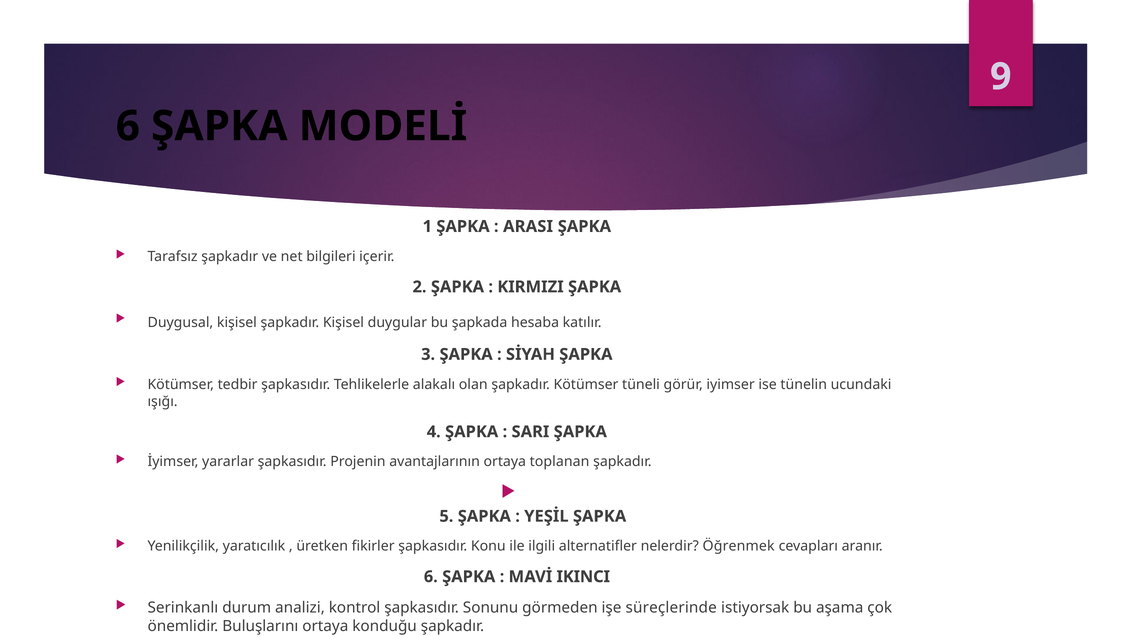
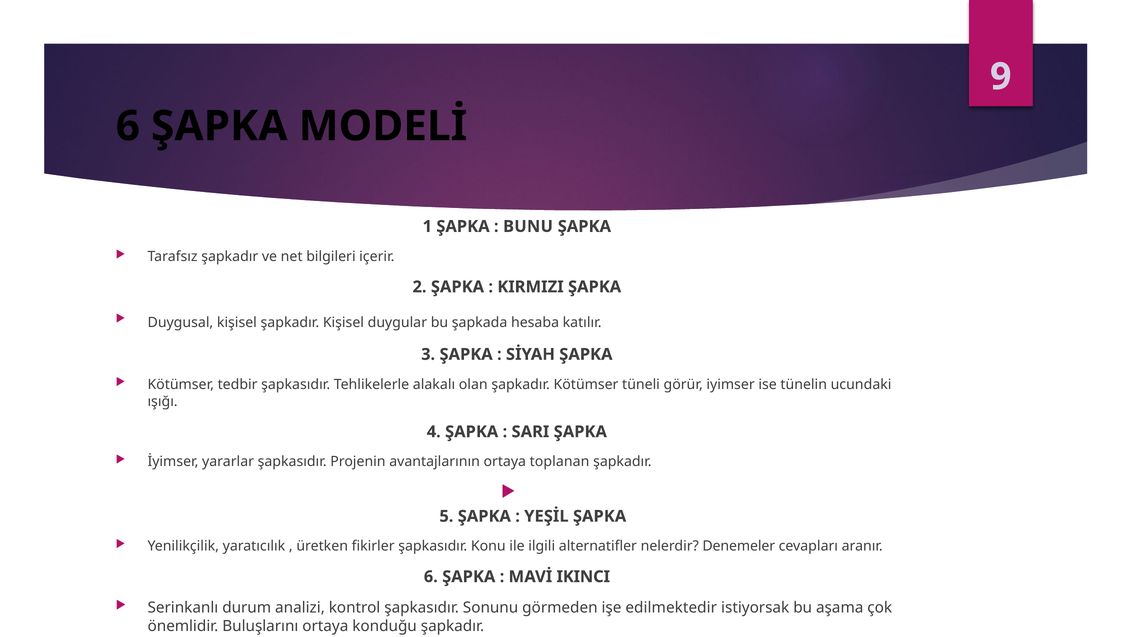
ARASI: ARASI -> BUNU
Öğrenmek: Öğrenmek -> Denemeler
süreçlerinde: süreçlerinde -> edilmektedir
